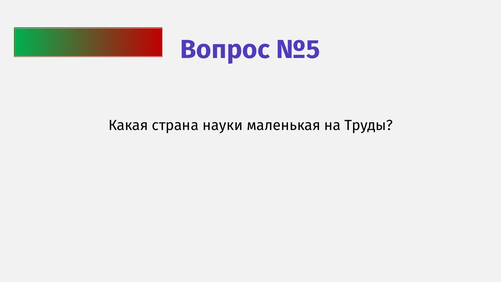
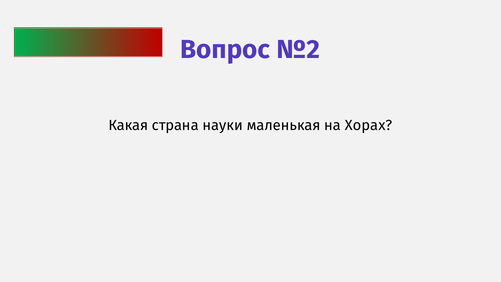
№5: №5 -> №2
Труды: Труды -> Хорах
